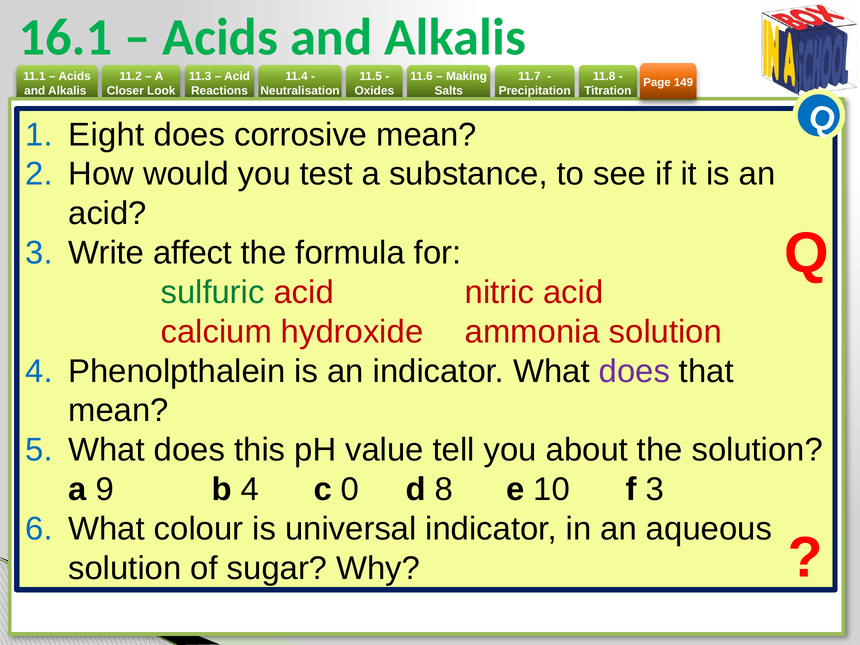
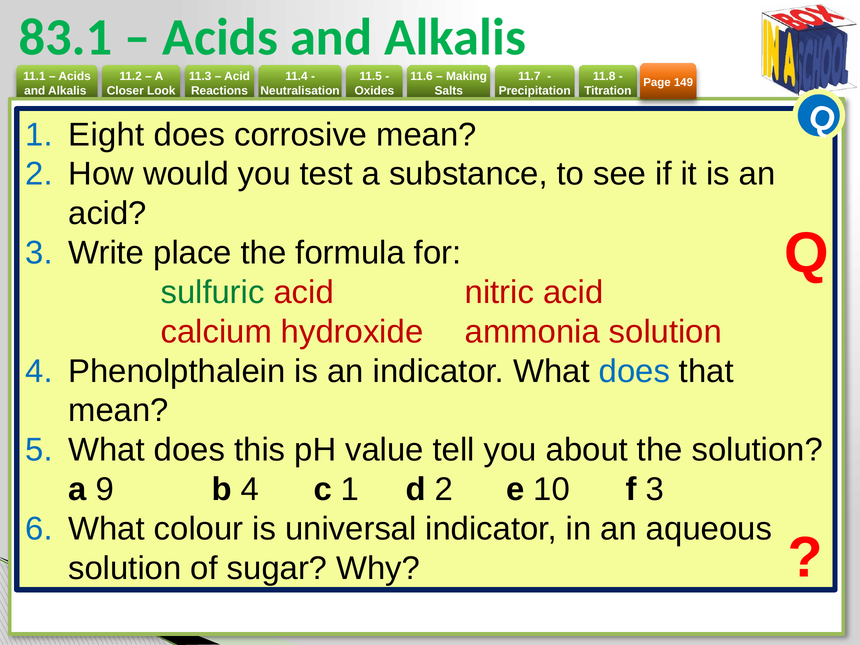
16.1: 16.1 -> 83.1
affect: affect -> place
does at (634, 371) colour: purple -> blue
c 0: 0 -> 1
d 8: 8 -> 2
